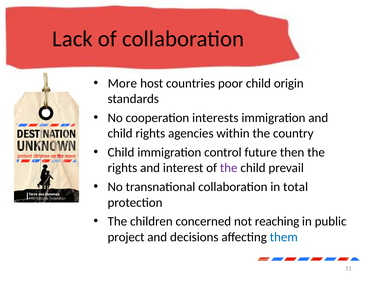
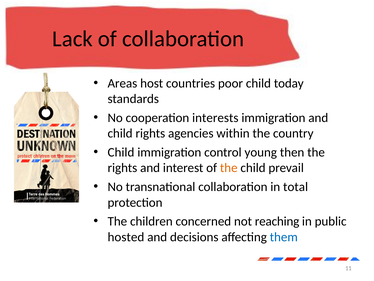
More: More -> Areas
origin: origin -> today
future: future -> young
the at (229, 168) colour: purple -> orange
project: project -> hosted
